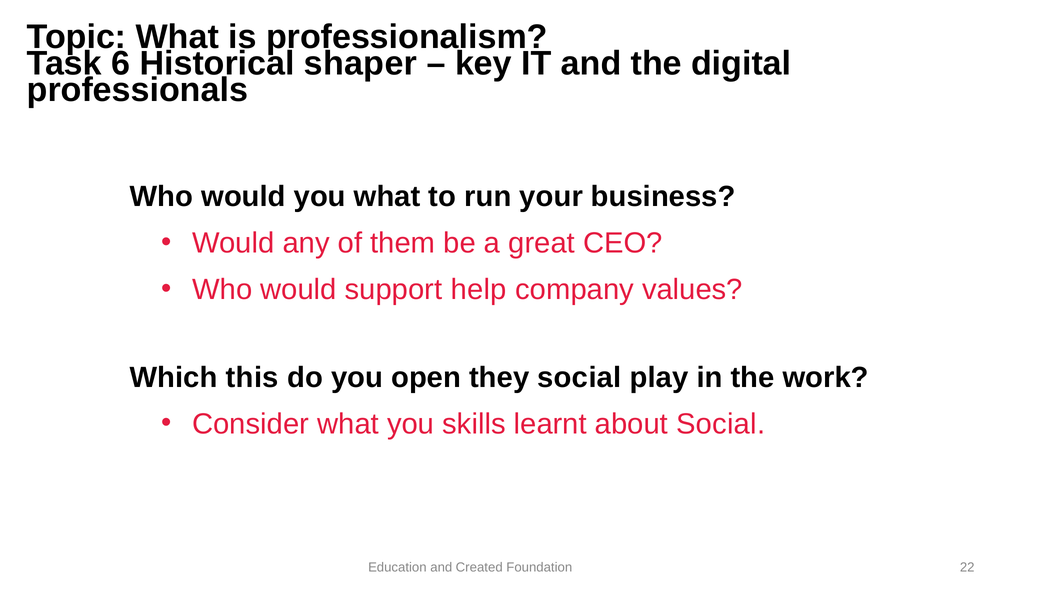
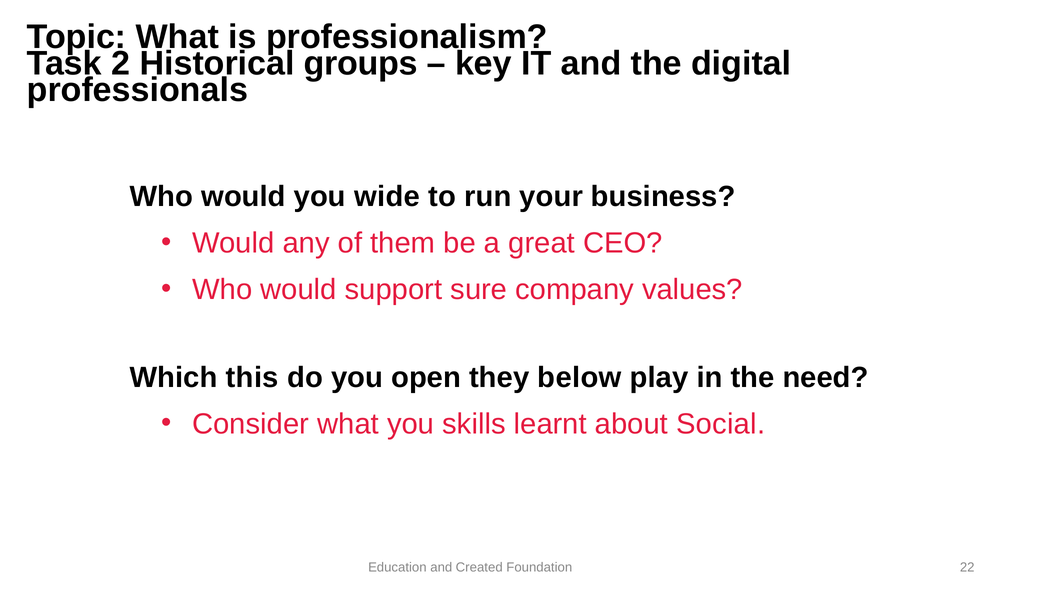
6: 6 -> 2
shaper: shaper -> groups
you what: what -> wide
help: help -> sure
they social: social -> below
work: work -> need
